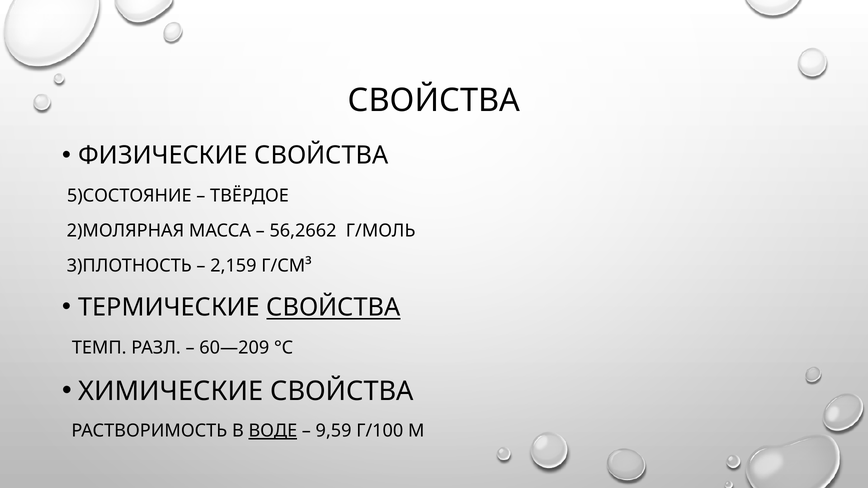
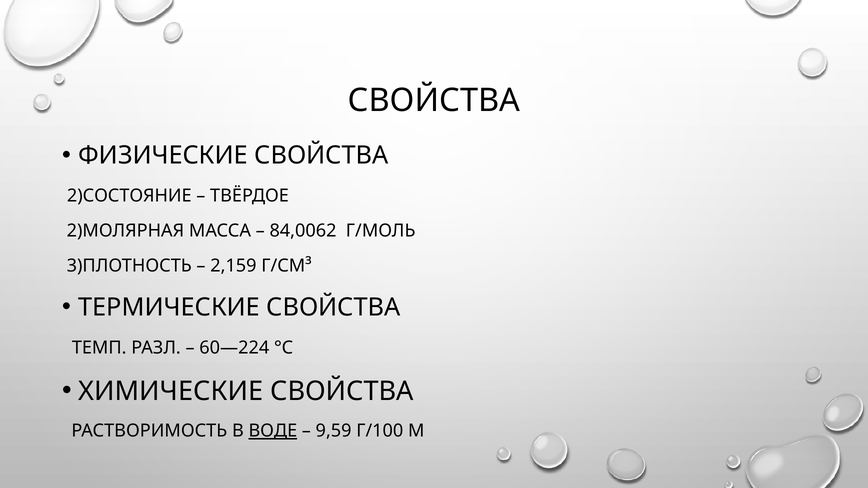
5)СОСТОЯНИЕ: 5)СОСТОЯНИЕ -> 2)СОСТОЯНИЕ
56,2662: 56,2662 -> 84,0062
СВОЙСТВА at (333, 308) underline: present -> none
60—209: 60—209 -> 60—224
